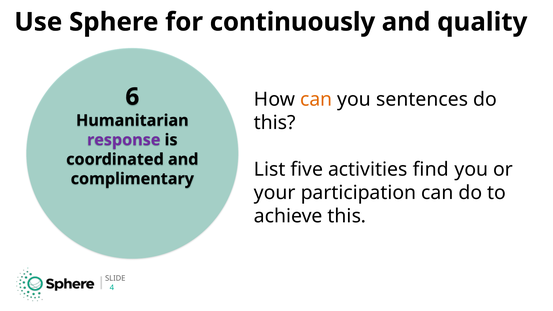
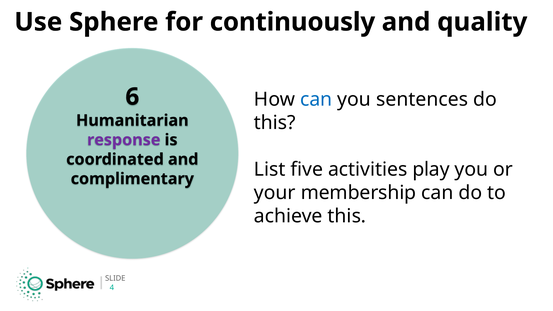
can at (316, 100) colour: orange -> blue
find: find -> play
participation: participation -> membership
